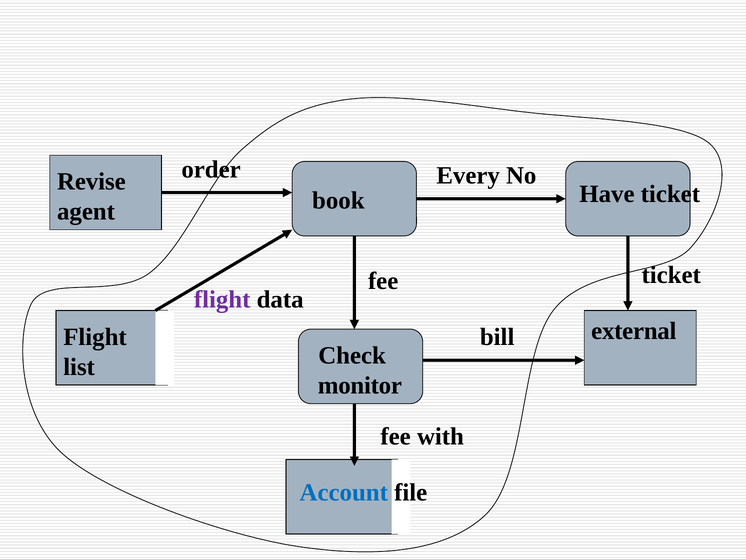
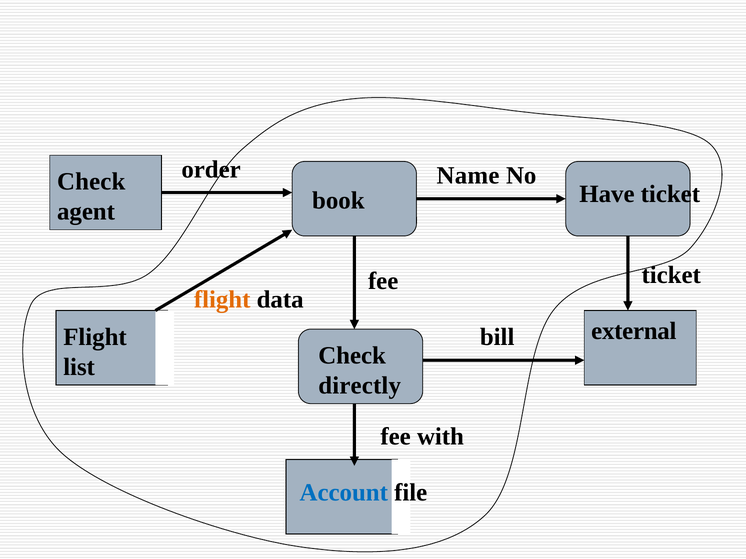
Every: Every -> Name
Revise at (91, 182): Revise -> Check
flight at (222, 300) colour: purple -> orange
monitor: monitor -> directly
